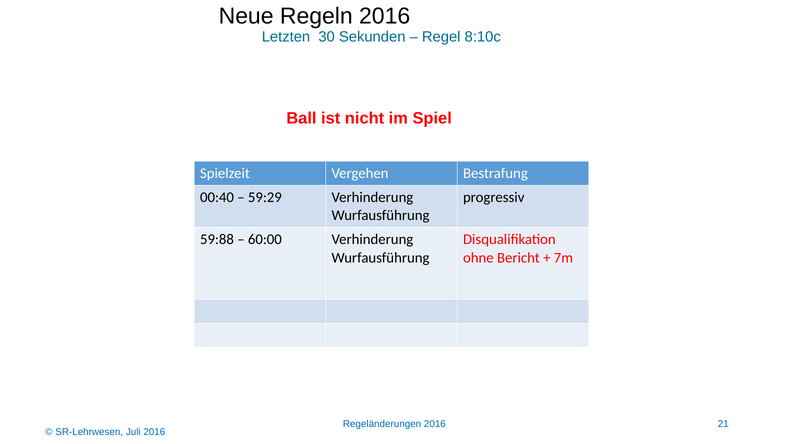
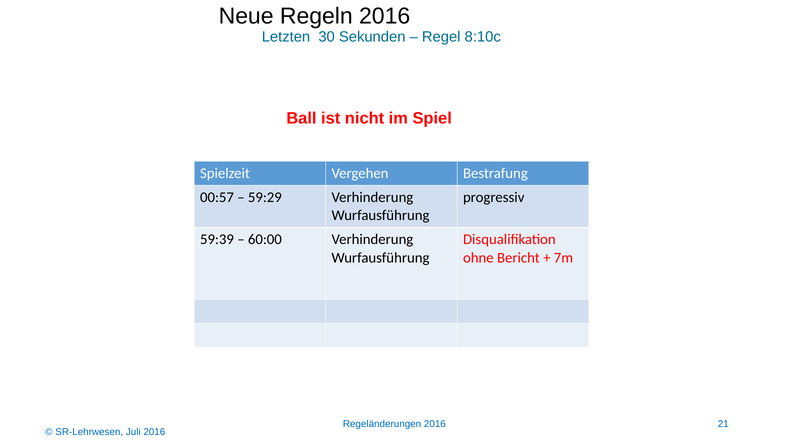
00:40: 00:40 -> 00:57
59:88: 59:88 -> 59:39
